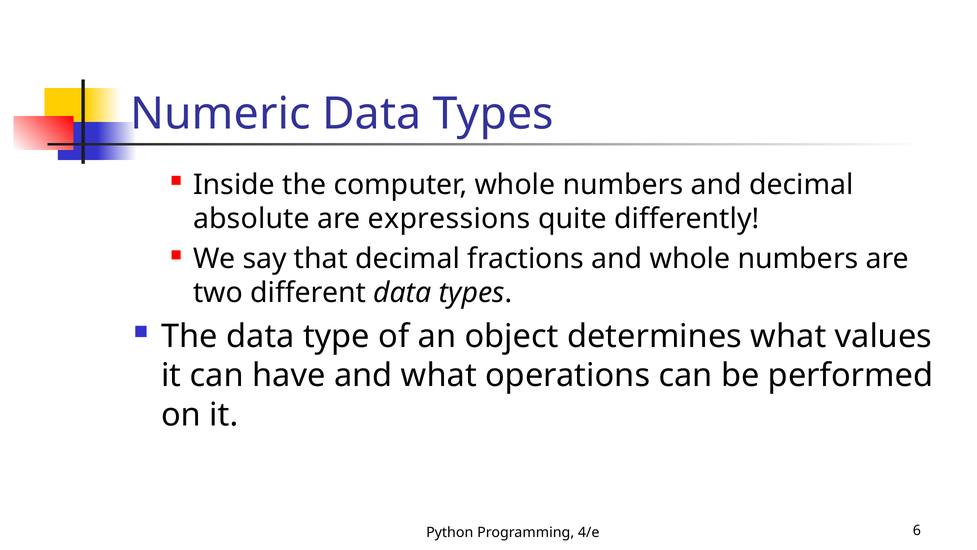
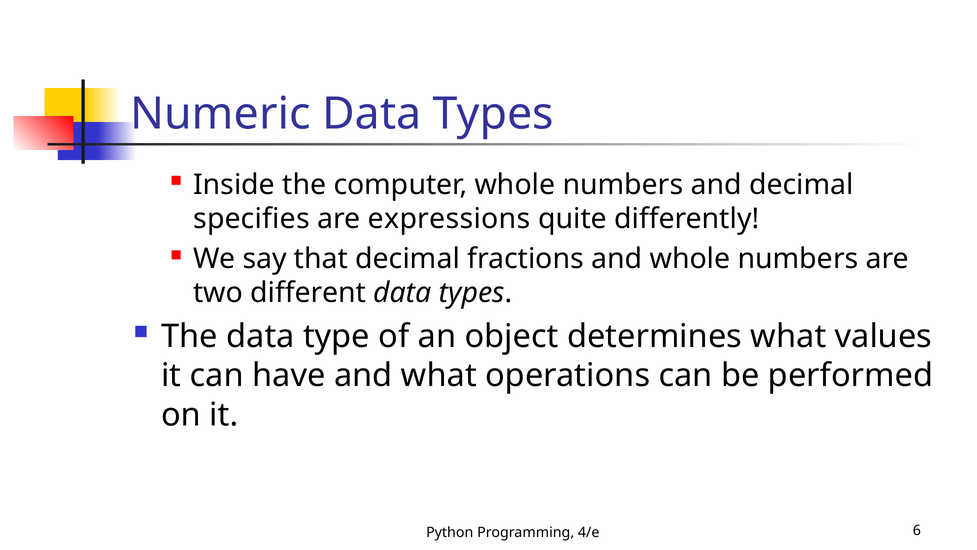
absolute: absolute -> specifies
